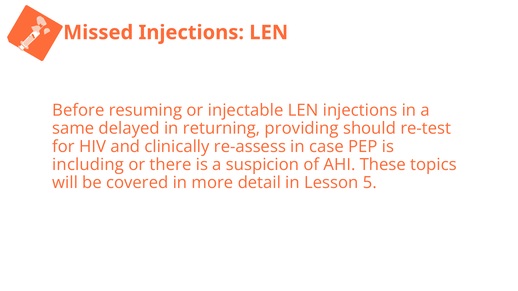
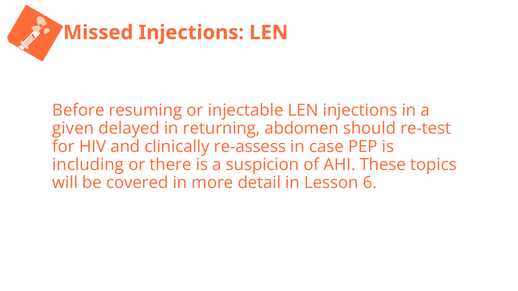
same: same -> given
providing: providing -> abdomen
5: 5 -> 6
